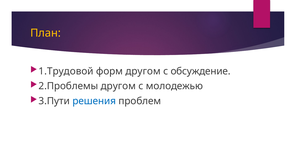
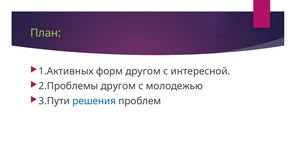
План colour: yellow -> light green
1.Трудовой: 1.Трудовой -> 1.Активных
обсуждение: обсуждение -> интересной
